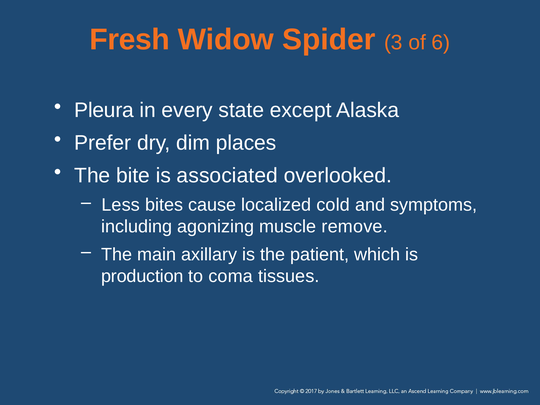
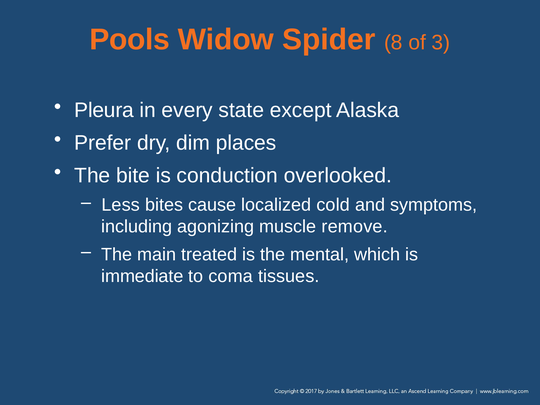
Fresh: Fresh -> Pools
3: 3 -> 8
6: 6 -> 3
associated: associated -> conduction
axillary: axillary -> treated
patient: patient -> mental
production: production -> immediate
